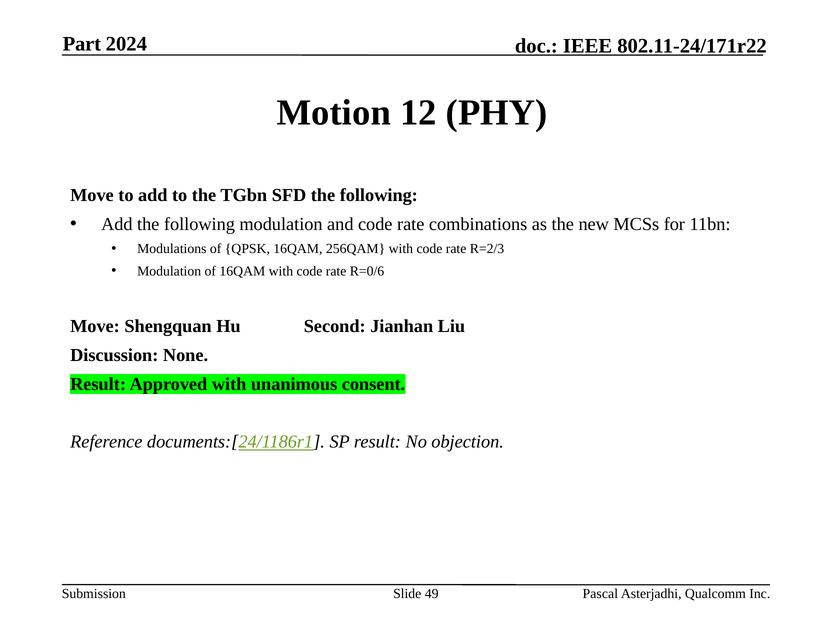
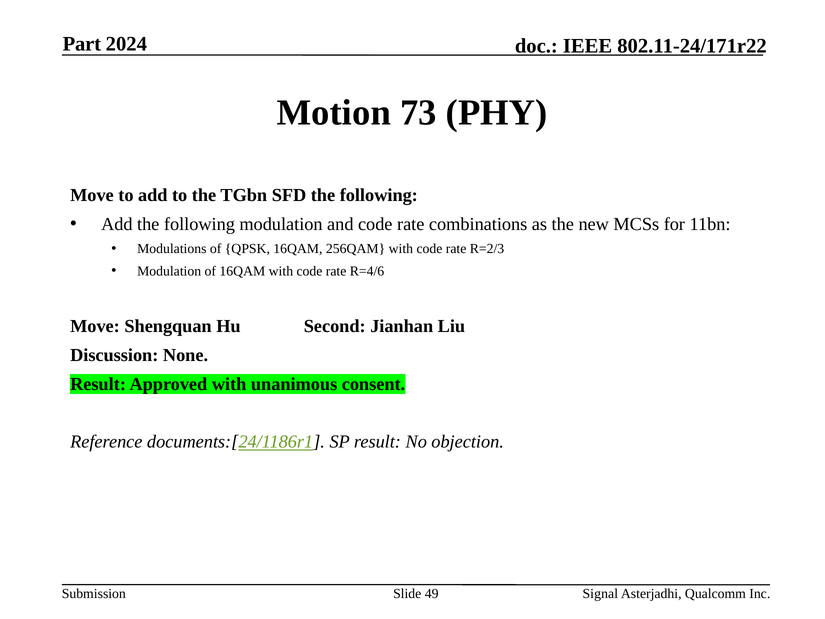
12: 12 -> 73
R=0/6: R=0/6 -> R=4/6
Pascal: Pascal -> Signal
